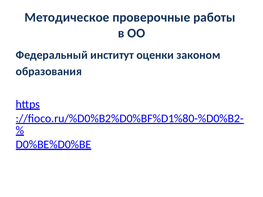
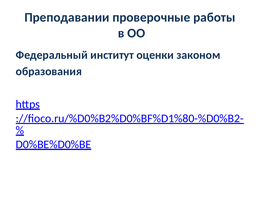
Методическое: Методическое -> Преподавании
